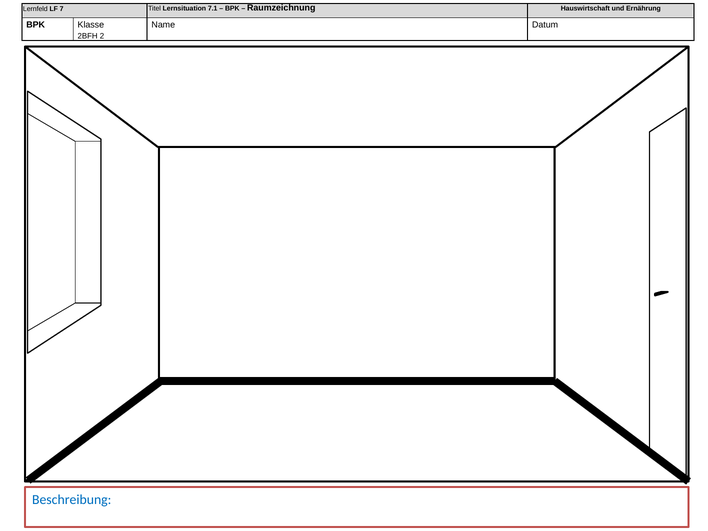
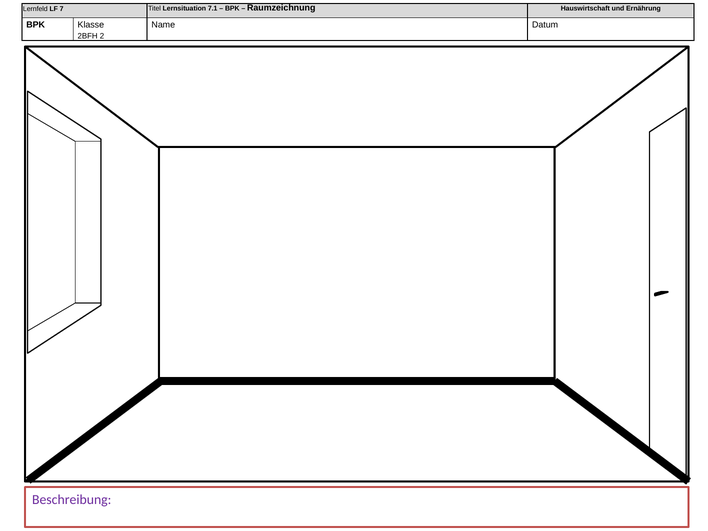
Beschreibung colour: blue -> purple
